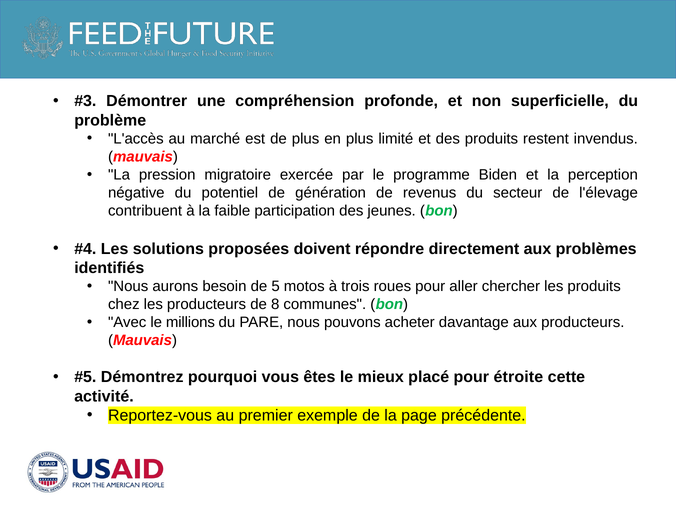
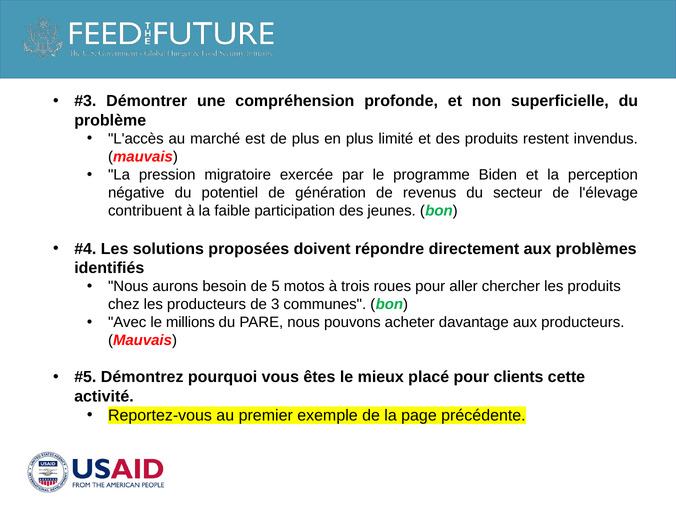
8: 8 -> 3
étroite: étroite -> clients
